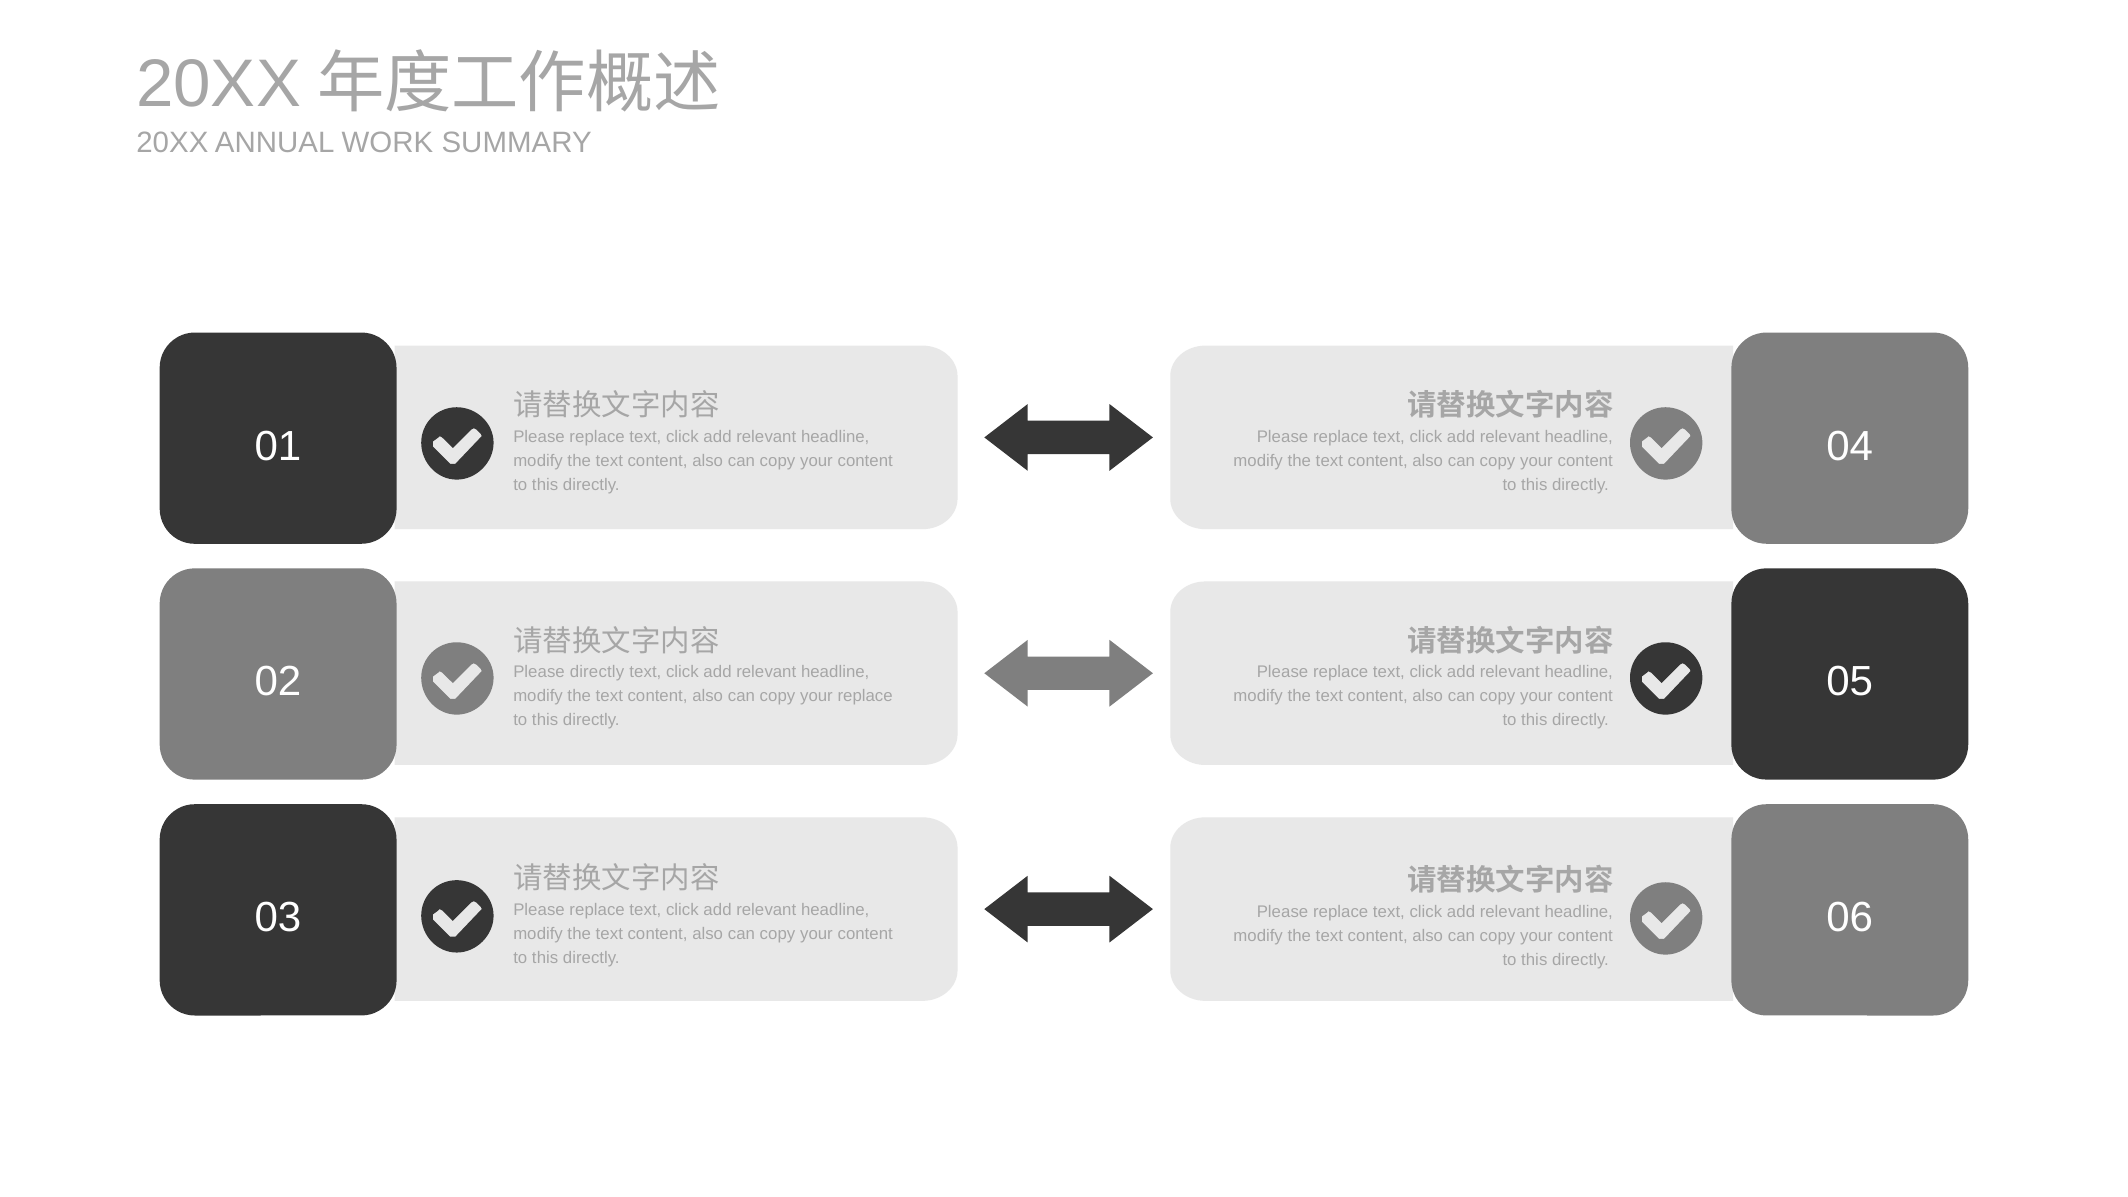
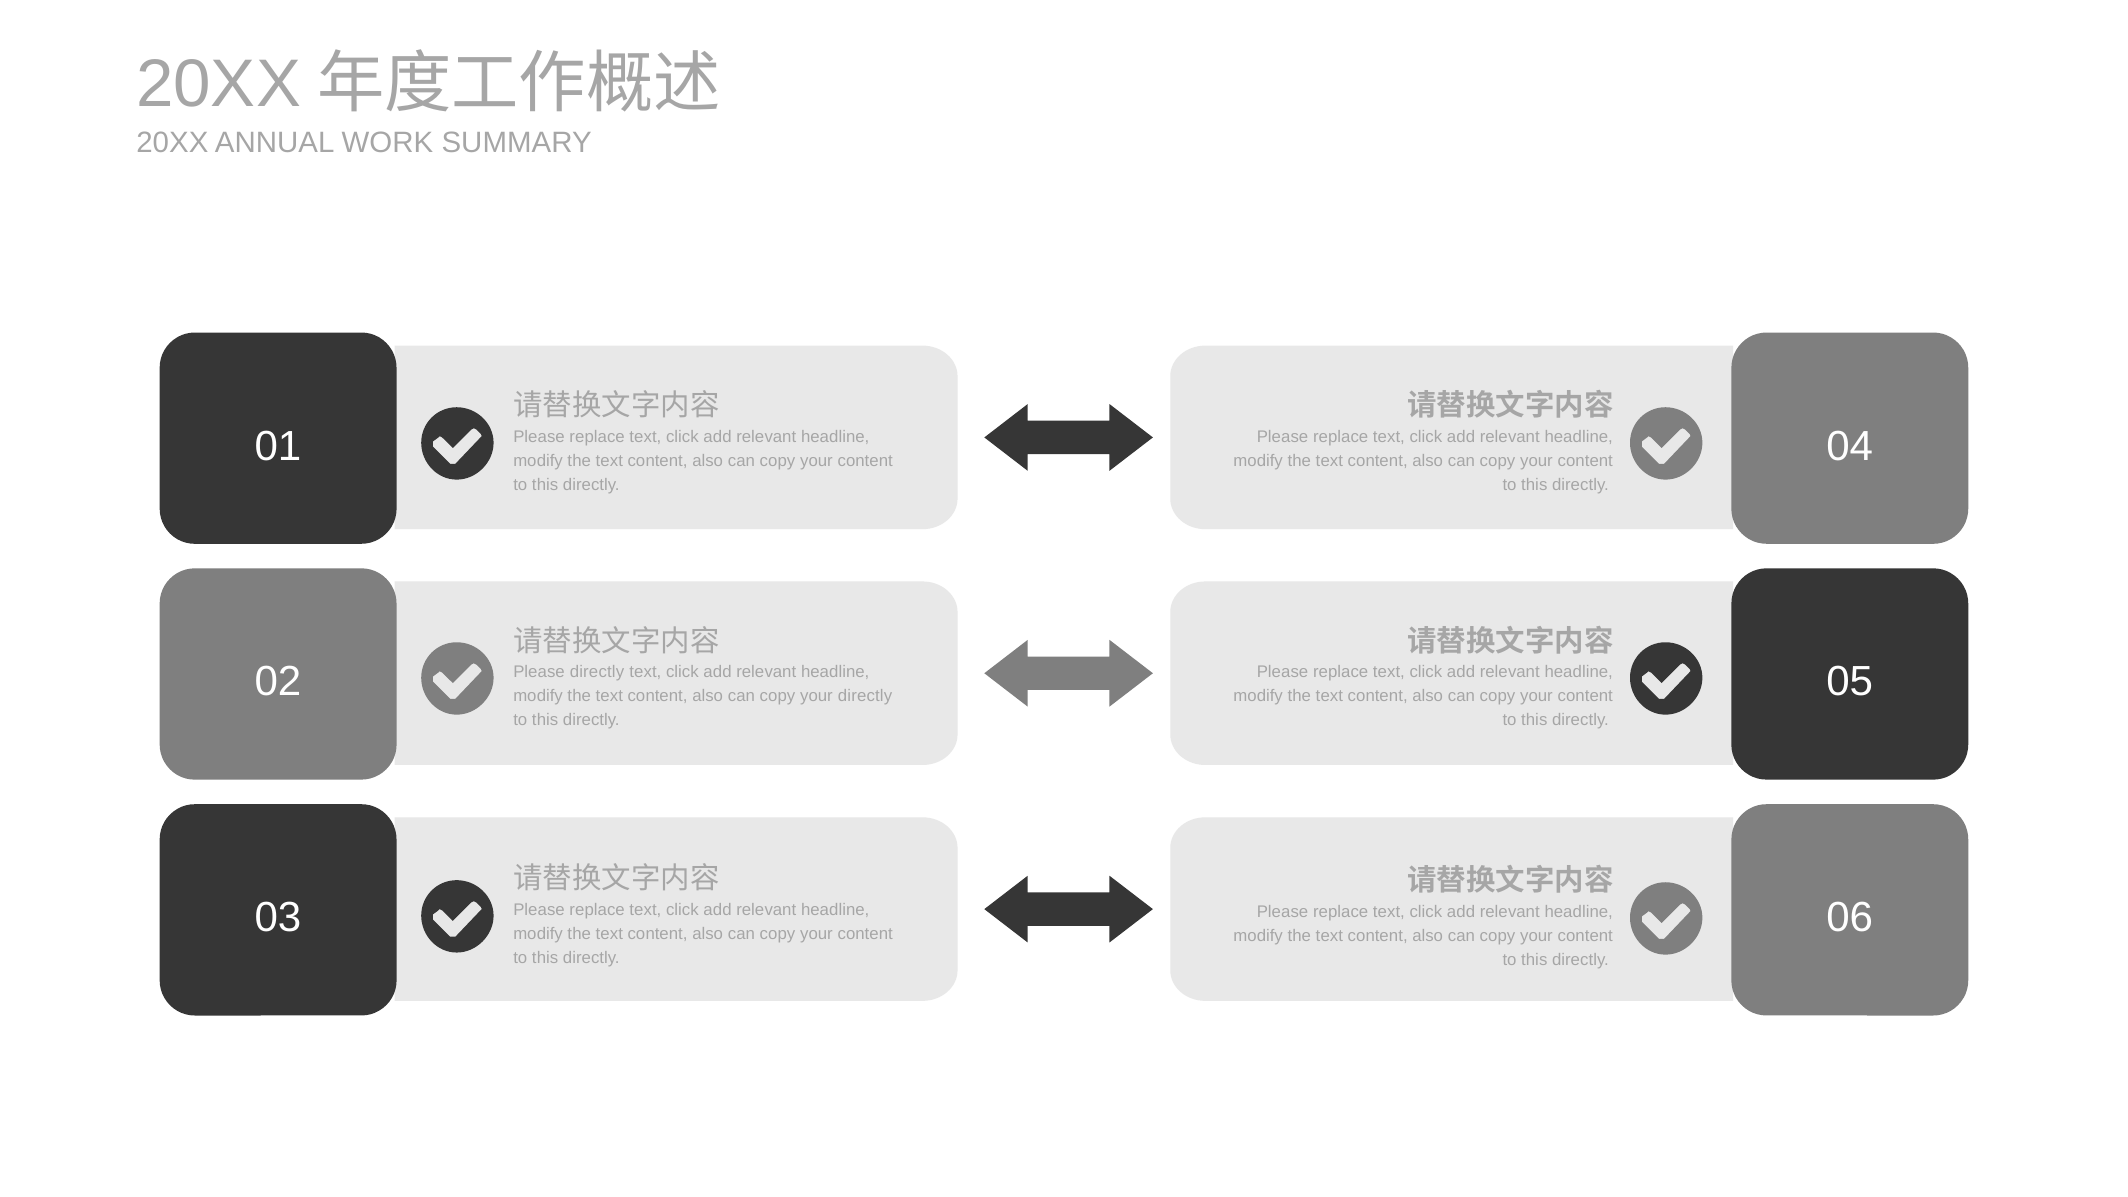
your replace: replace -> directly
